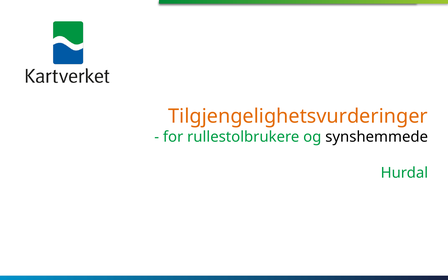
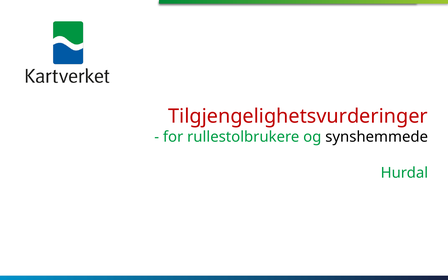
Tilgjengelighetsvurderinger colour: orange -> red
